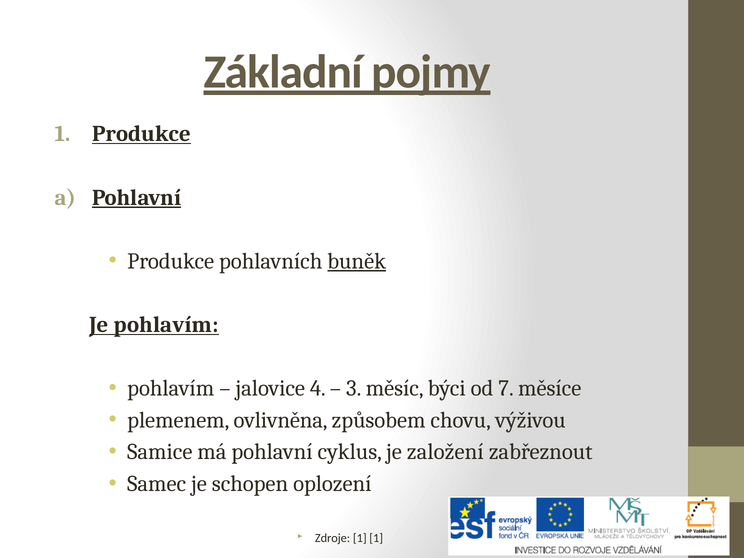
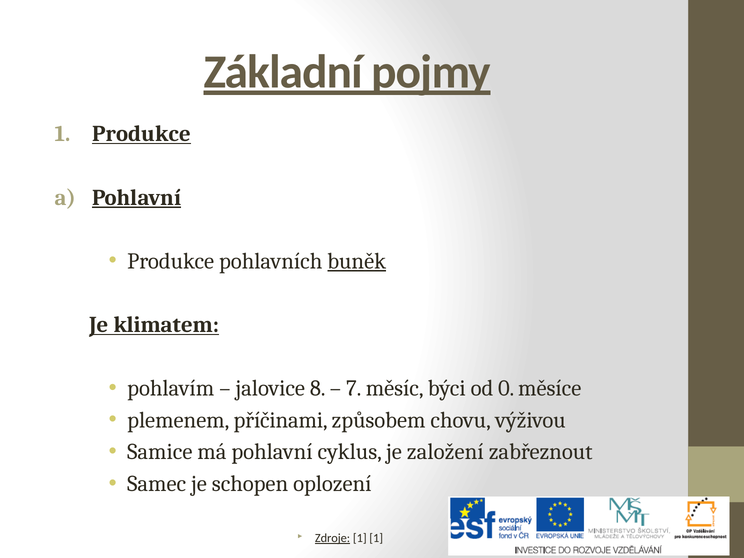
Je pohlavím: pohlavím -> klimatem
4: 4 -> 8
3: 3 -> 7
7: 7 -> 0
ovlivněna: ovlivněna -> příčinami
Zdroje underline: none -> present
